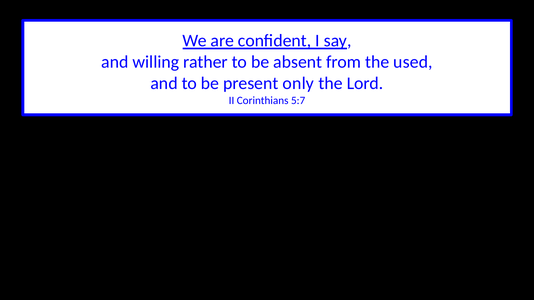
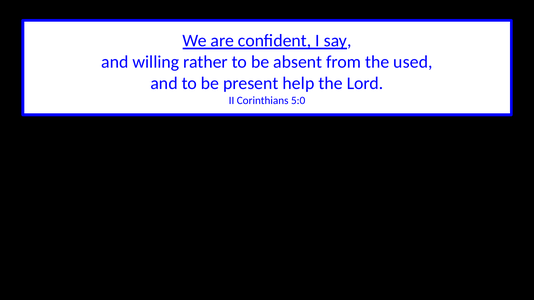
only: only -> help
5:7: 5:7 -> 5:0
